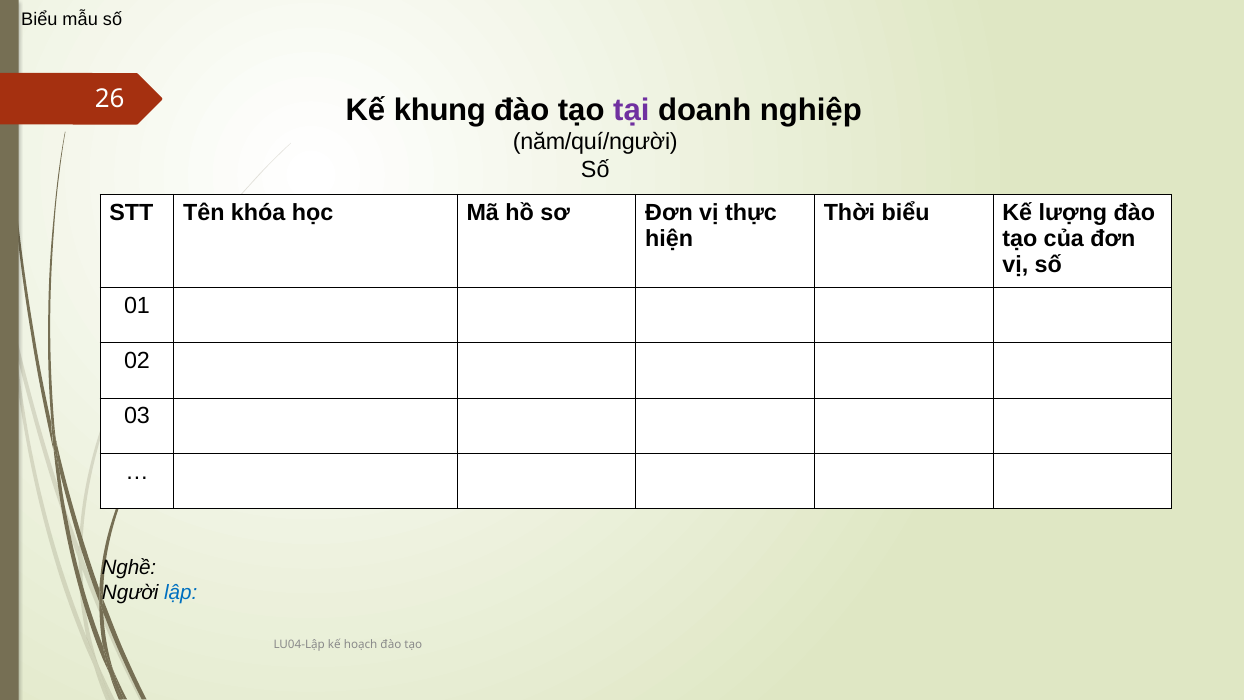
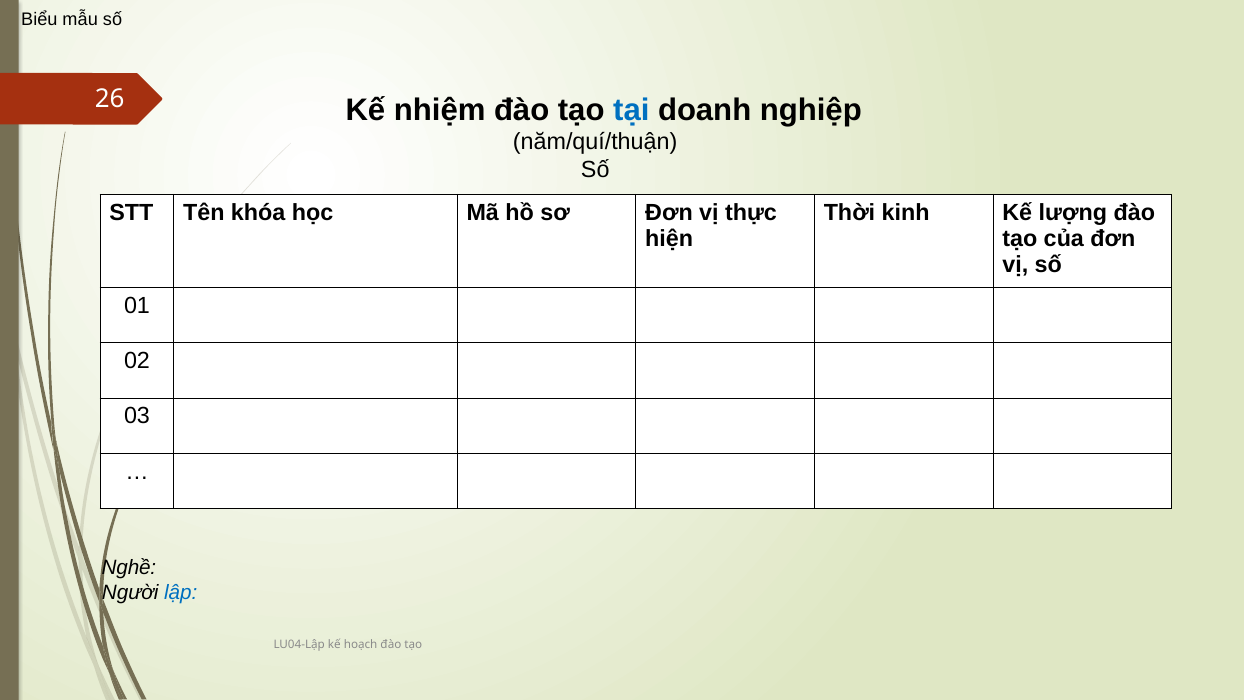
khung: khung -> nhiệm
tại colour: purple -> blue
năm/quí/người: năm/quí/người -> năm/quí/thuận
Thời biểu: biểu -> kinh
